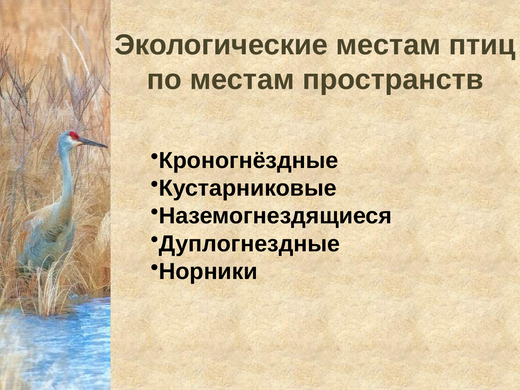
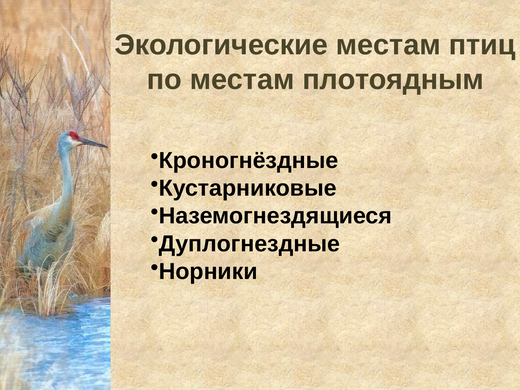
пространств: пространств -> плотоядным
